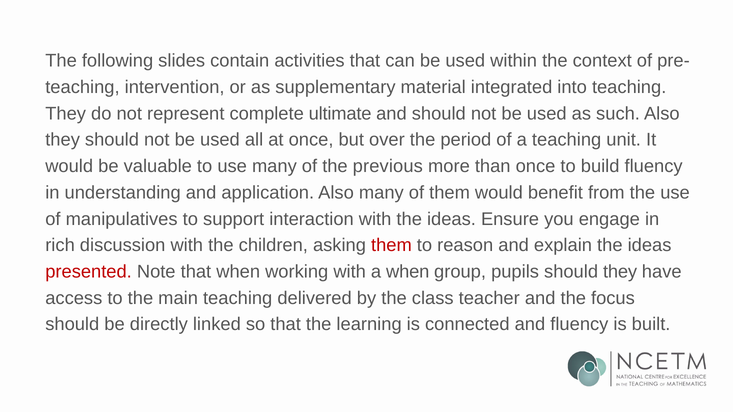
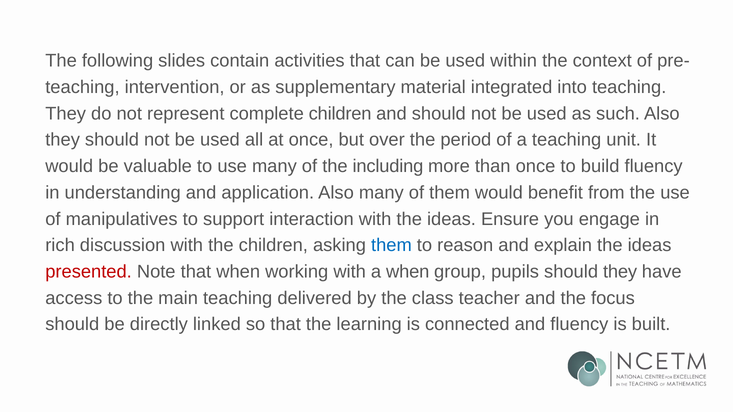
complete ultimate: ultimate -> children
previous: previous -> including
them at (391, 246) colour: red -> blue
